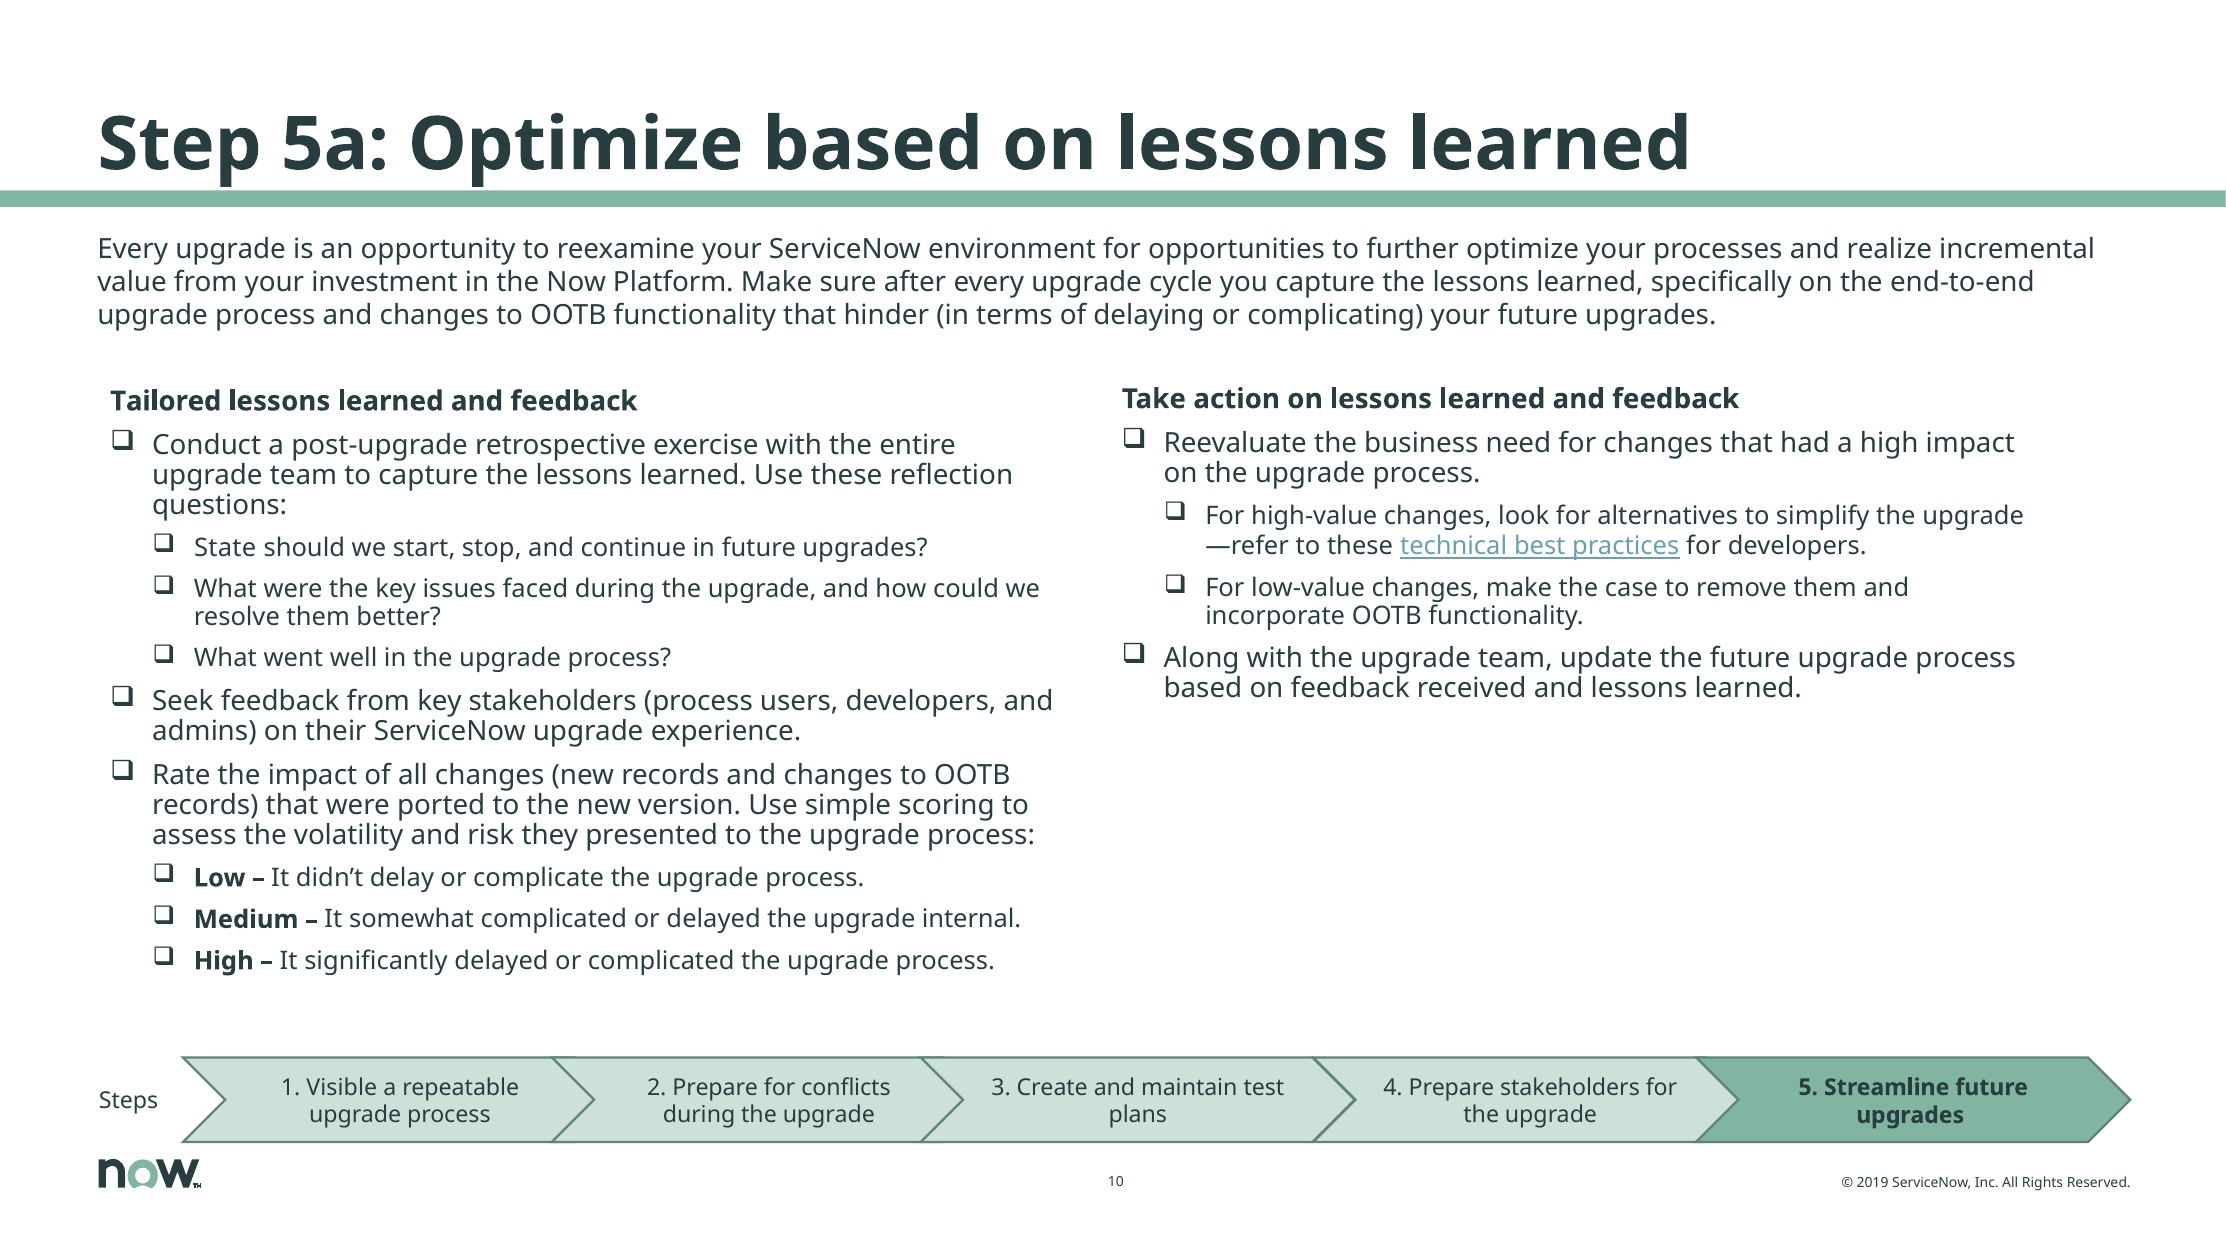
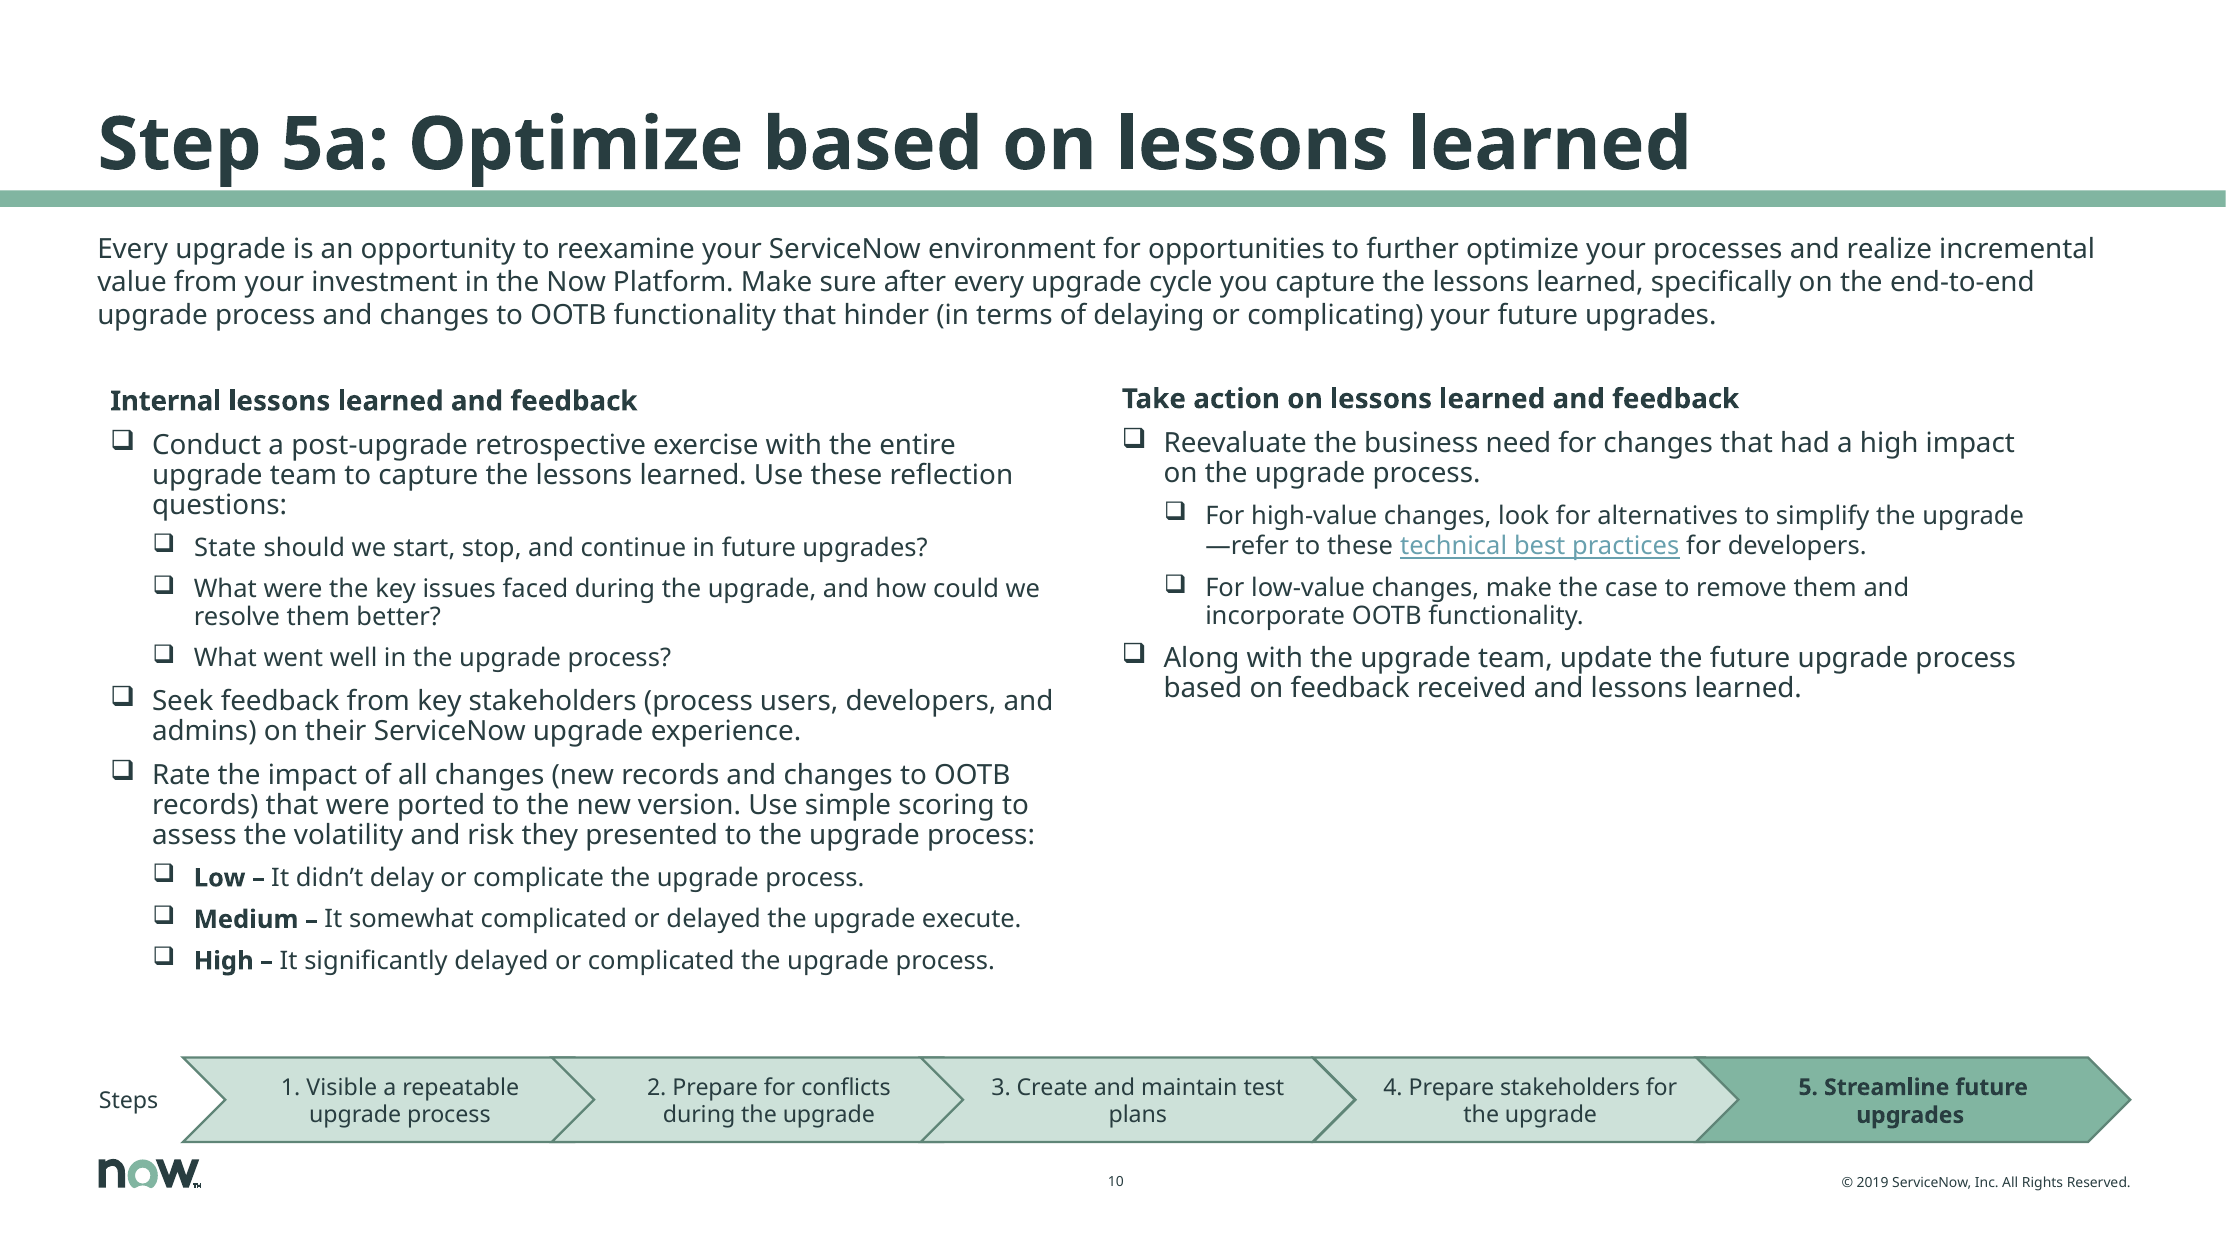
Tailored: Tailored -> Internal
internal: internal -> execute
